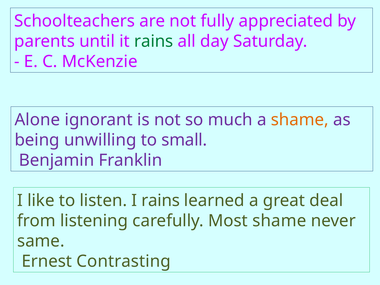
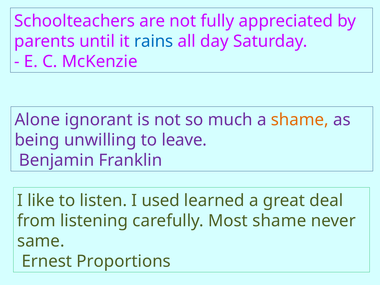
rains at (154, 41) colour: green -> blue
small: small -> leave
I rains: rains -> used
Contrasting: Contrasting -> Proportions
